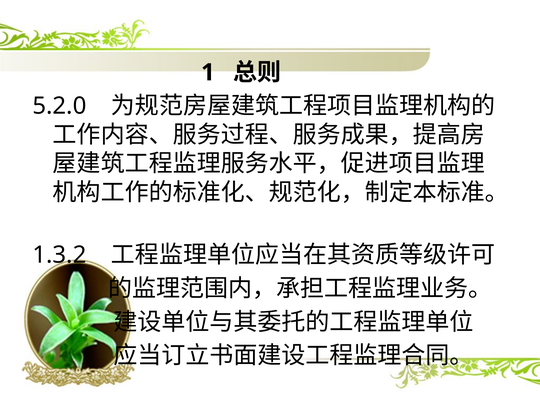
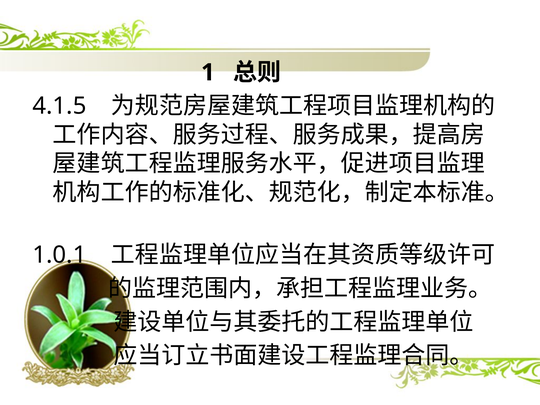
5.2.0: 5.2.0 -> 4.1.5
1.3.2: 1.3.2 -> 1.0.1
